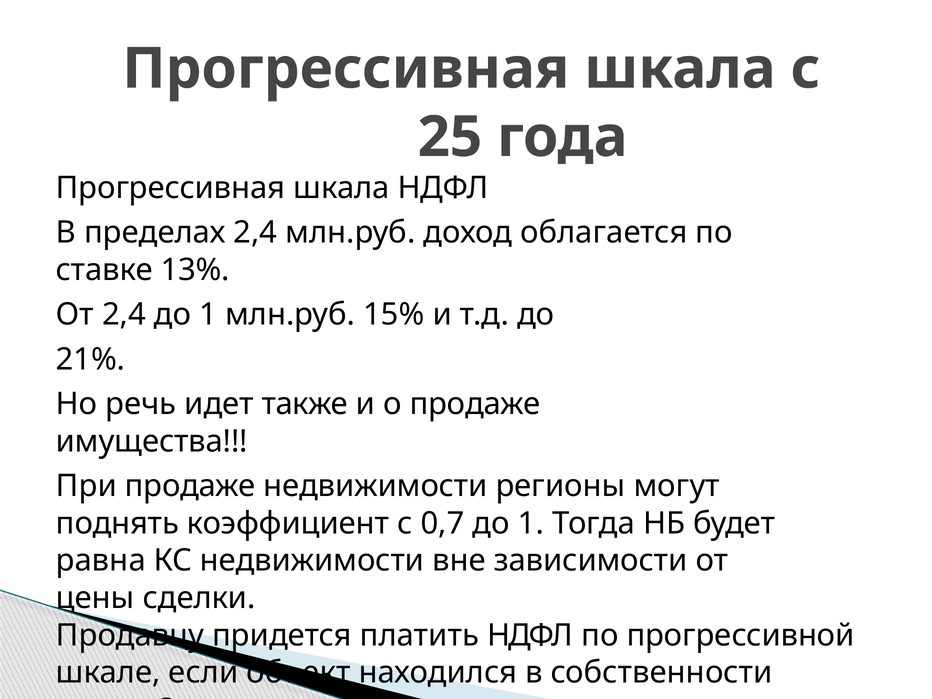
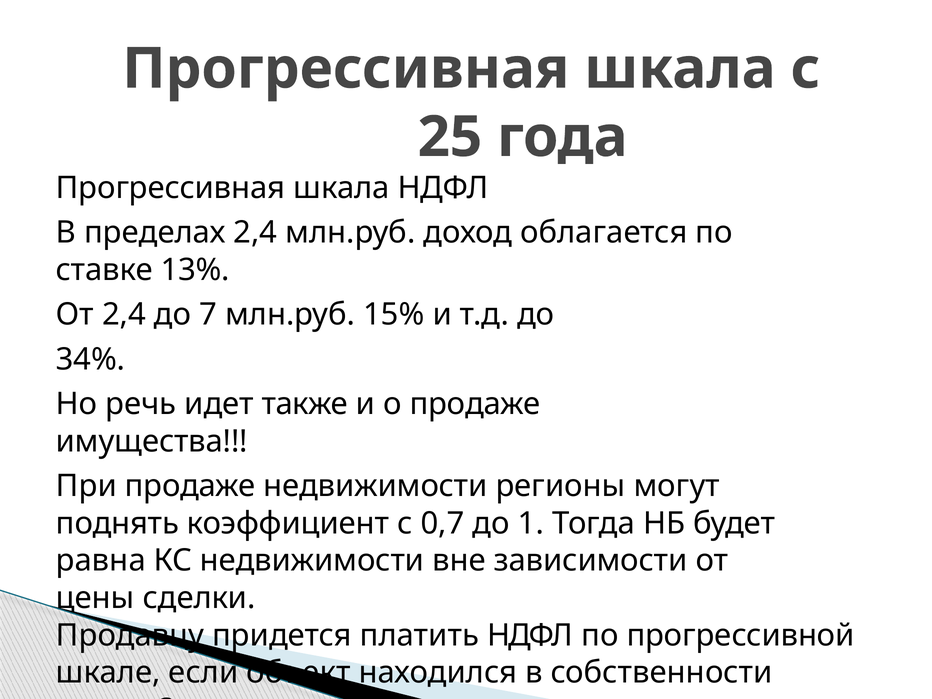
2,4 до 1: 1 -> 7
21%: 21% -> 34%
